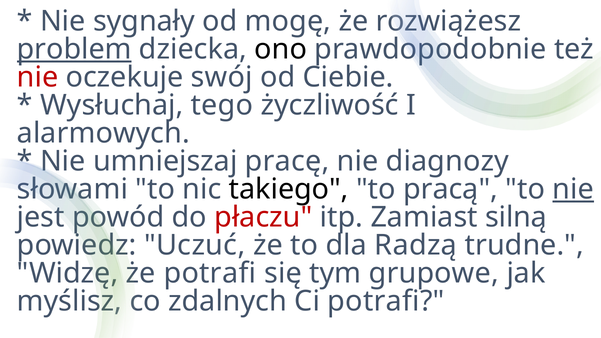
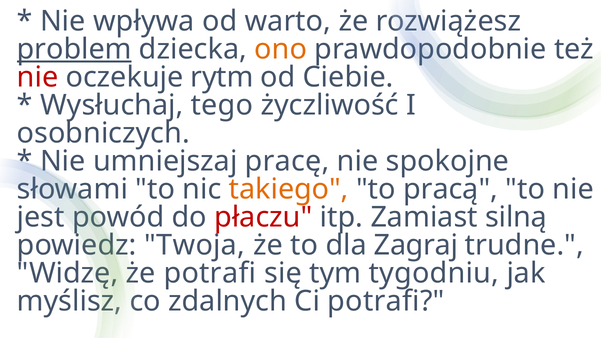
sygnały: sygnały -> wpływa
mogę: mogę -> warto
ono colour: black -> orange
swój: swój -> rytm
alarmowych: alarmowych -> osobniczych
diagnozy: diagnozy -> spokojne
takiego colour: black -> orange
nie at (573, 189) underline: present -> none
Uczuć: Uczuć -> Twoja
Radzą: Radzą -> Zagraj
grupowe: grupowe -> tygodniu
